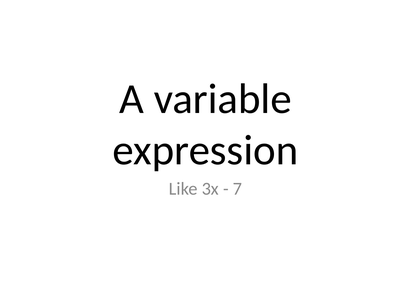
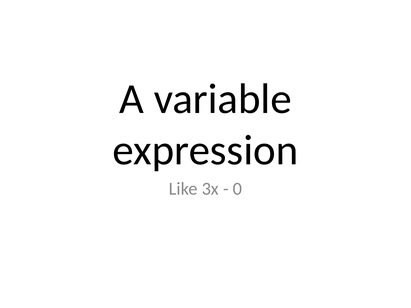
7: 7 -> 0
